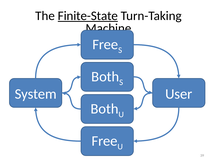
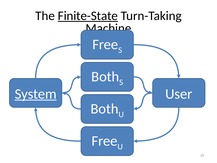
System underline: none -> present
